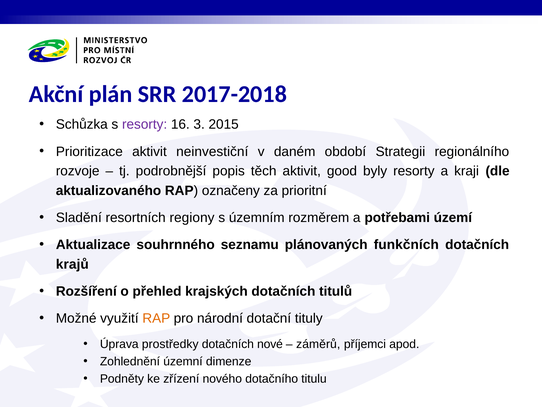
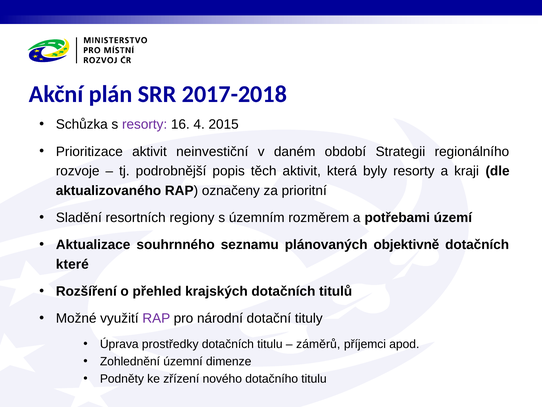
3: 3 -> 4
good: good -> která
funkčních: funkčních -> objektivně
krajů: krajů -> které
RAP at (156, 318) colour: orange -> purple
dotačních nové: nové -> titulu
